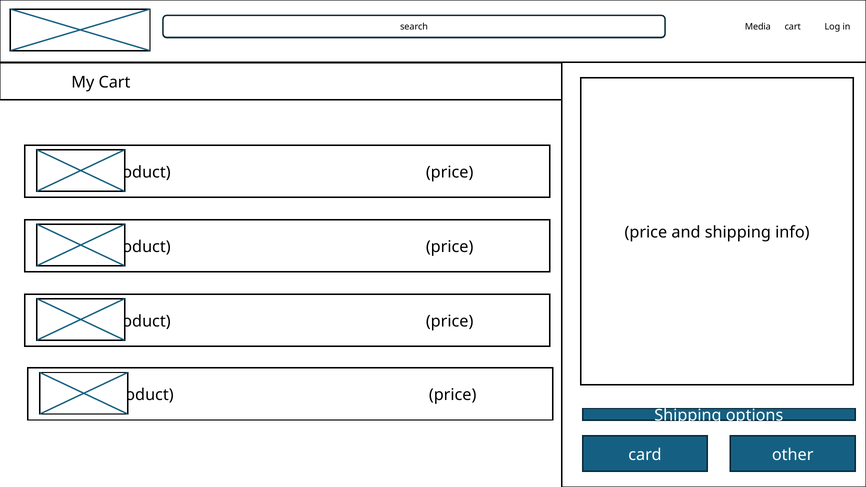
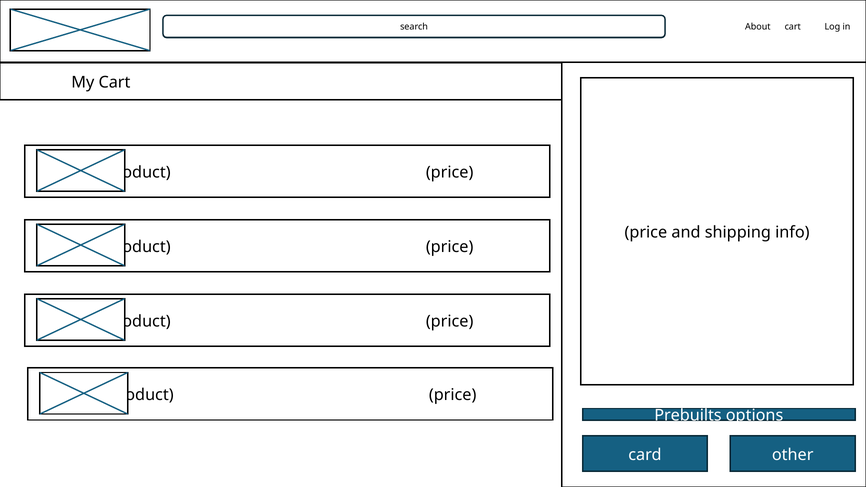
Media: Media -> About
Shipping at (688, 416): Shipping -> Prebuilts
